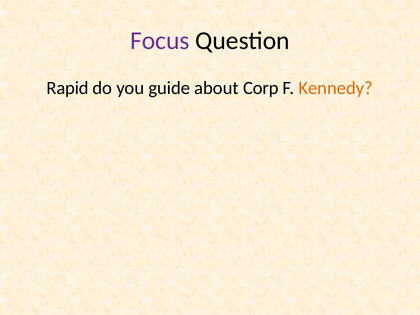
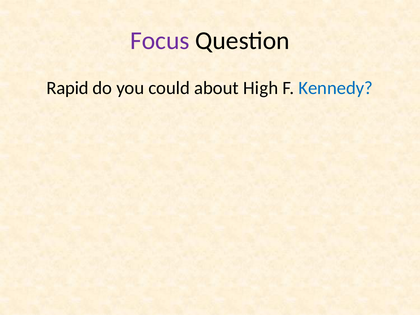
guide: guide -> could
Corp: Corp -> High
Kennedy colour: orange -> blue
